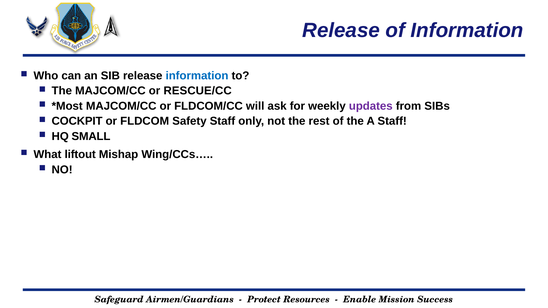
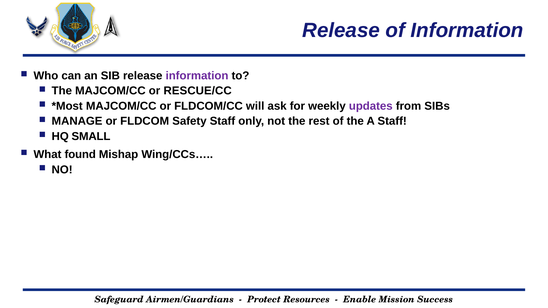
information at (197, 76) colour: blue -> purple
COCKPIT: COCKPIT -> MANAGE
liftout: liftout -> found
